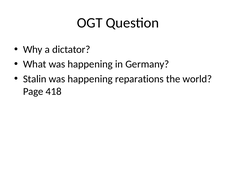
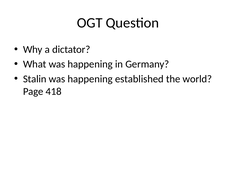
reparations: reparations -> established
